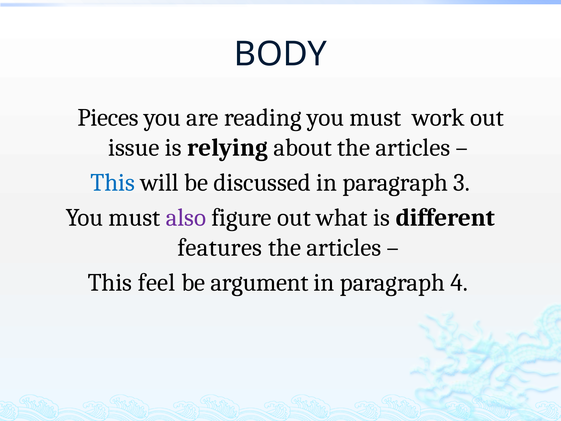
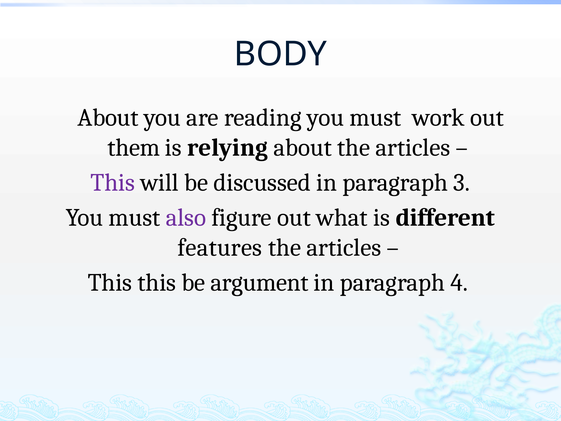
Pieces at (108, 118): Pieces -> About
issue: issue -> them
This at (113, 183) colour: blue -> purple
This feel: feel -> this
